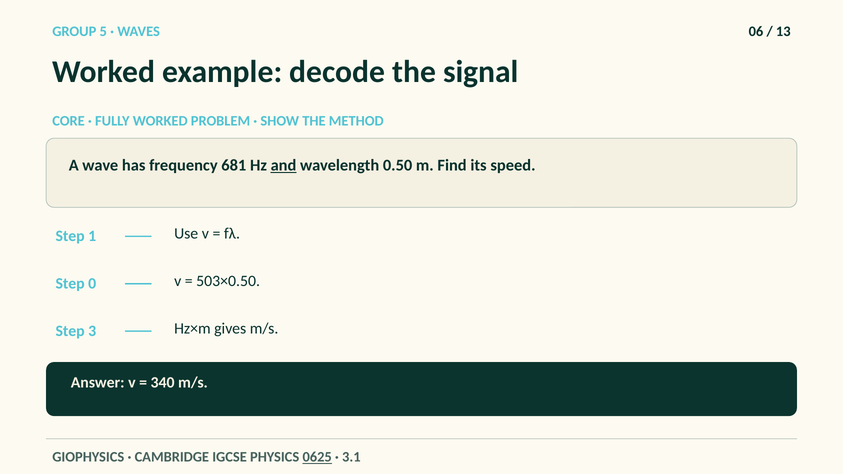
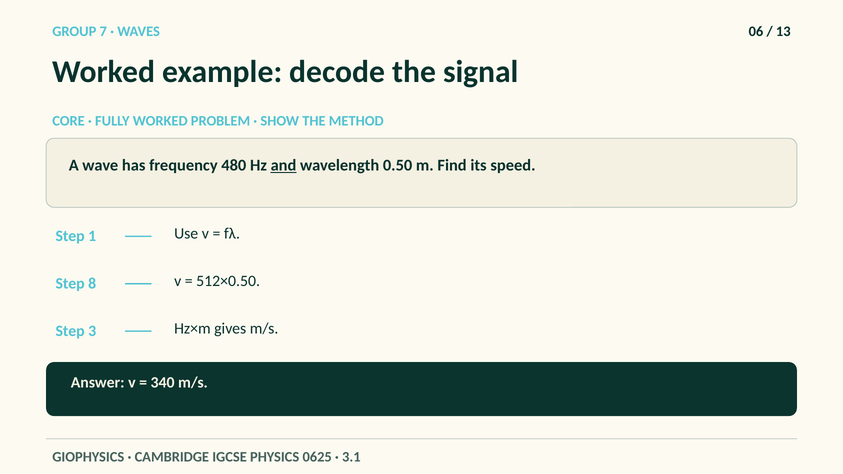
5: 5 -> 7
681: 681 -> 480
0: 0 -> 8
503×0.50: 503×0.50 -> 512×0.50
0625 underline: present -> none
